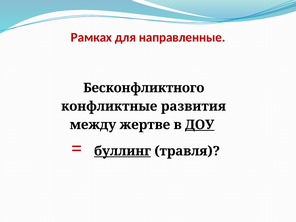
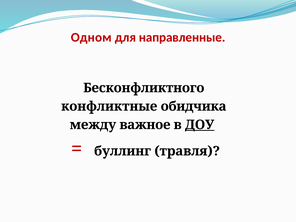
Рамках: Рамках -> Одном
развития: развития -> обидчика
жертве: жертве -> важное
буллинг underline: present -> none
